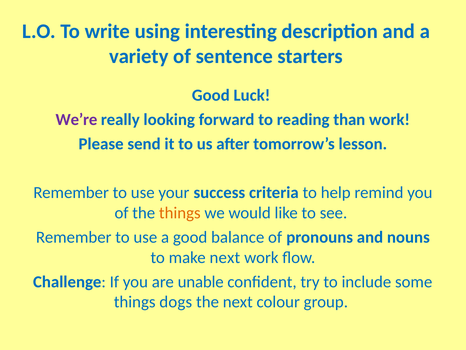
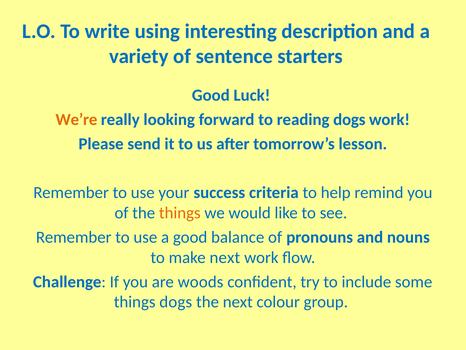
We’re colour: purple -> orange
reading than: than -> dogs
unable: unable -> woods
